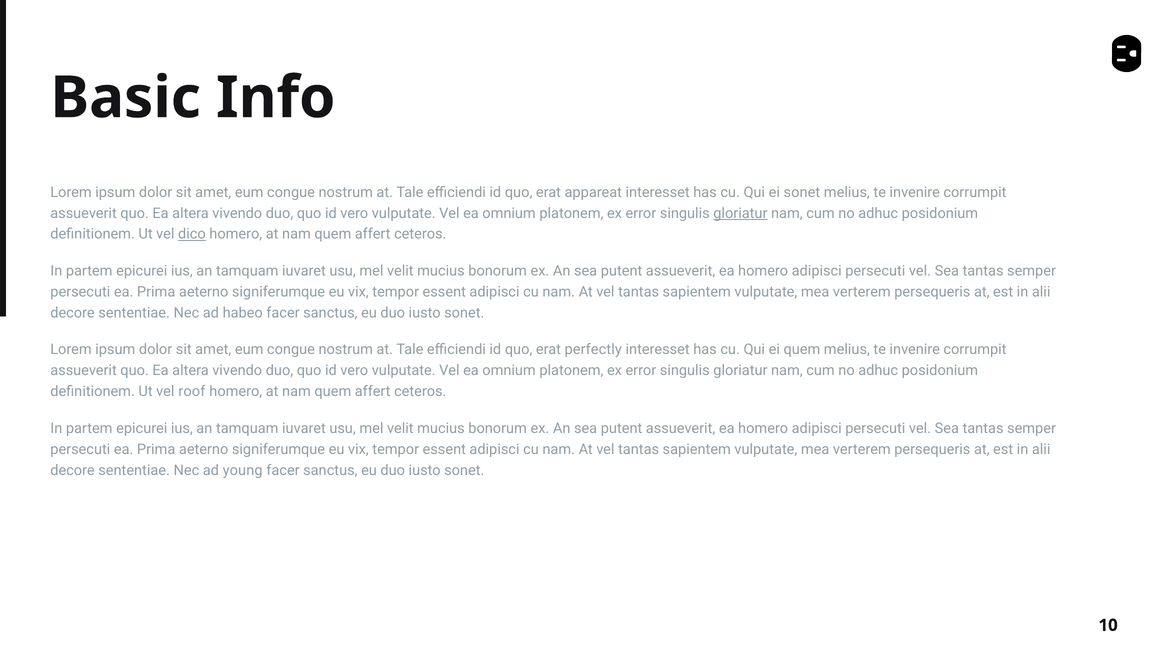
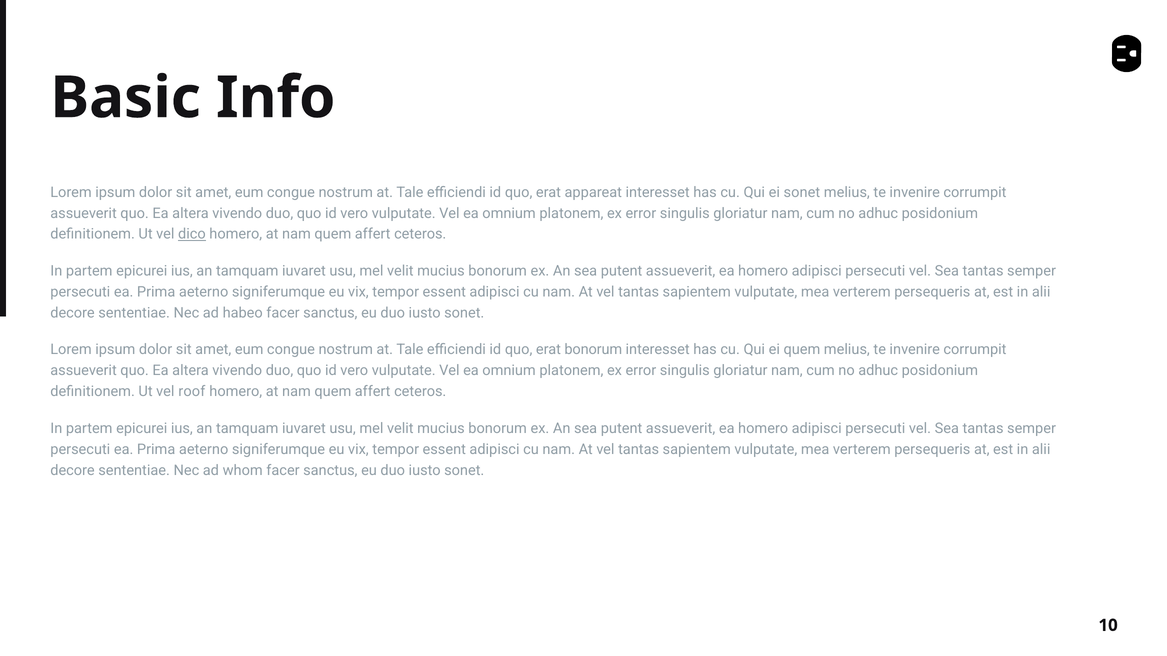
gloriatur at (740, 213) underline: present -> none
erat perfectly: perfectly -> bonorum
young: young -> whom
